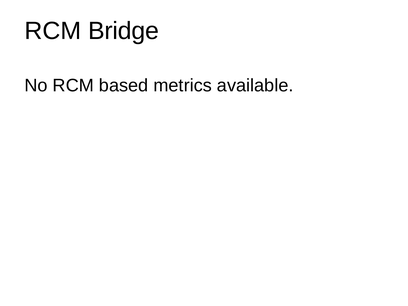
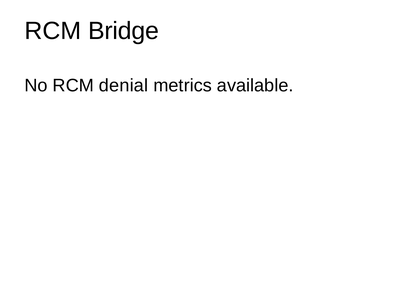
based: based -> denial
